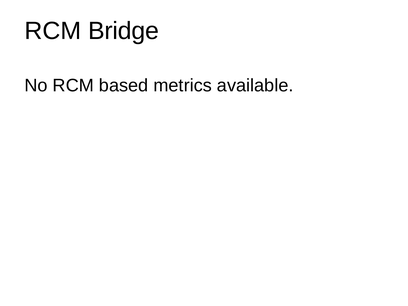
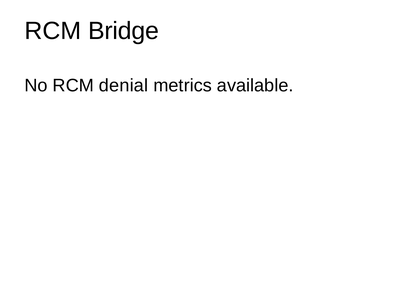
based: based -> denial
